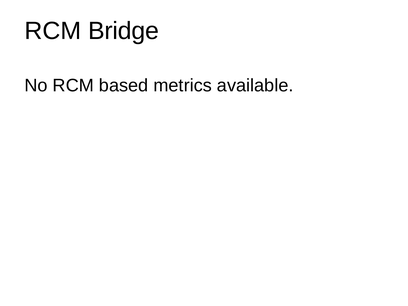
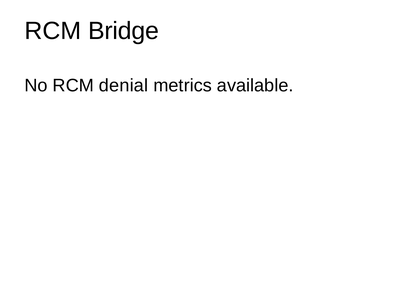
based: based -> denial
